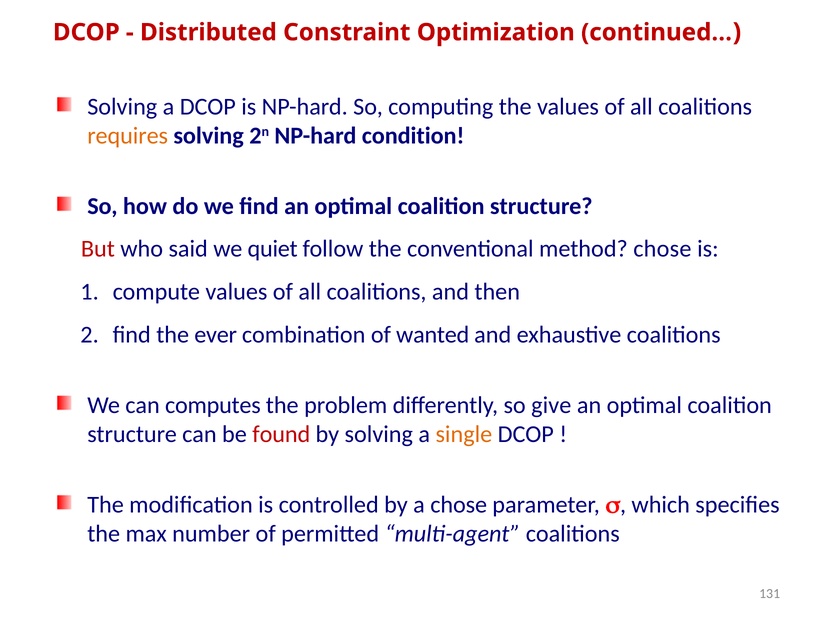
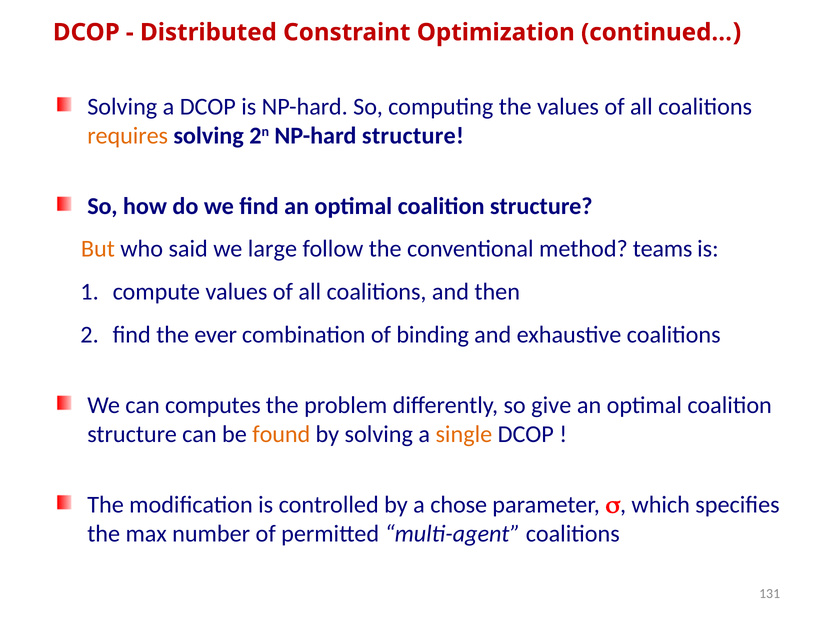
NP-hard condition: condition -> structure
But colour: red -> orange
quiet: quiet -> large
method chose: chose -> teams
wanted: wanted -> binding
found colour: red -> orange
